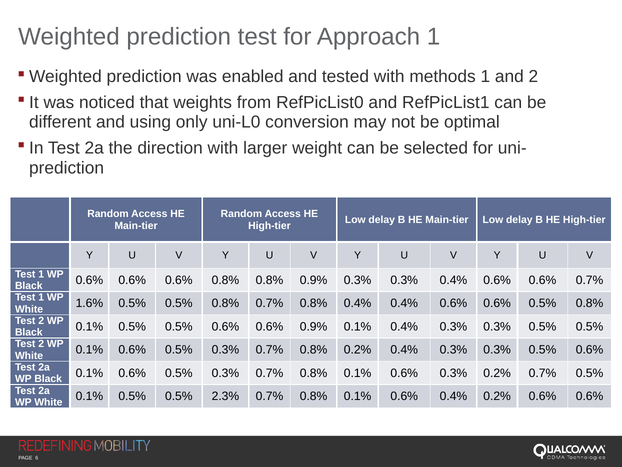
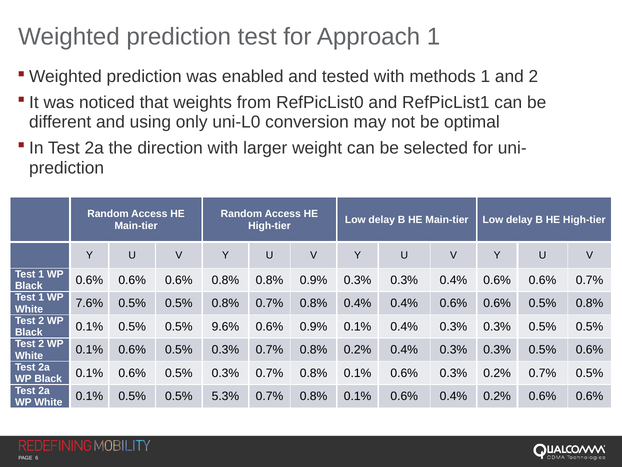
1.6%: 1.6% -> 7.6%
0.5% 0.5% 0.6%: 0.6% -> 9.6%
2.3%: 2.3% -> 5.3%
